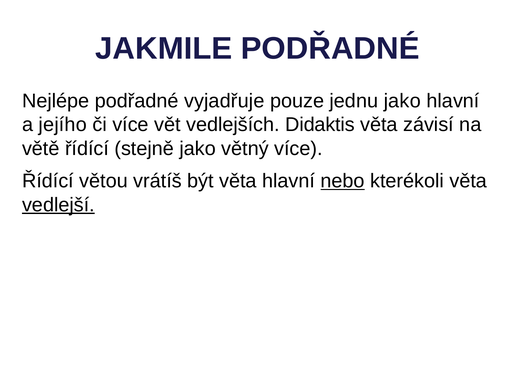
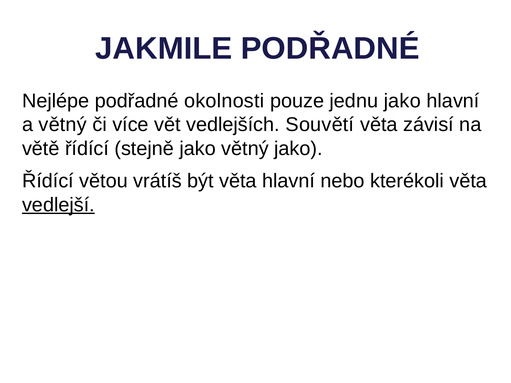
vyjadřuje: vyjadřuje -> okolnosti
a jejího: jejího -> větný
Didaktis: Didaktis -> Souvětí
větný více: více -> jako
nebo underline: present -> none
